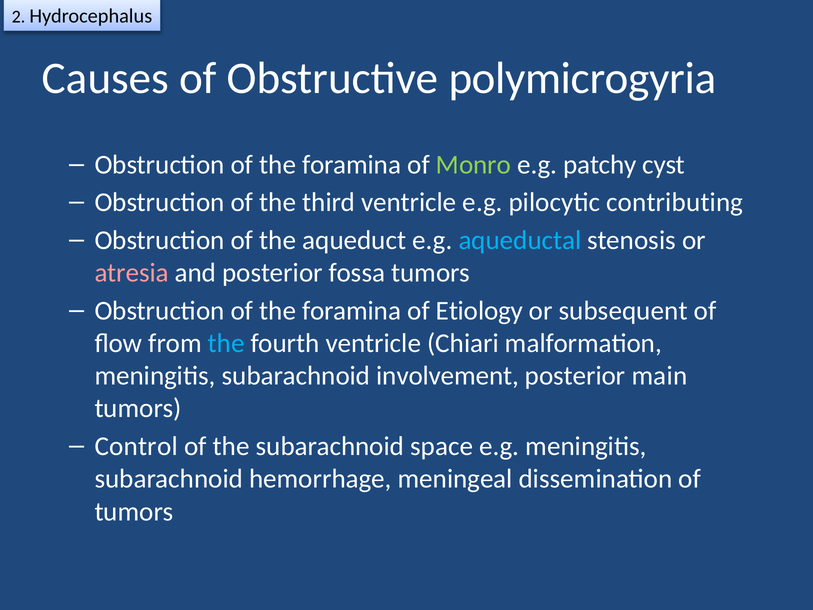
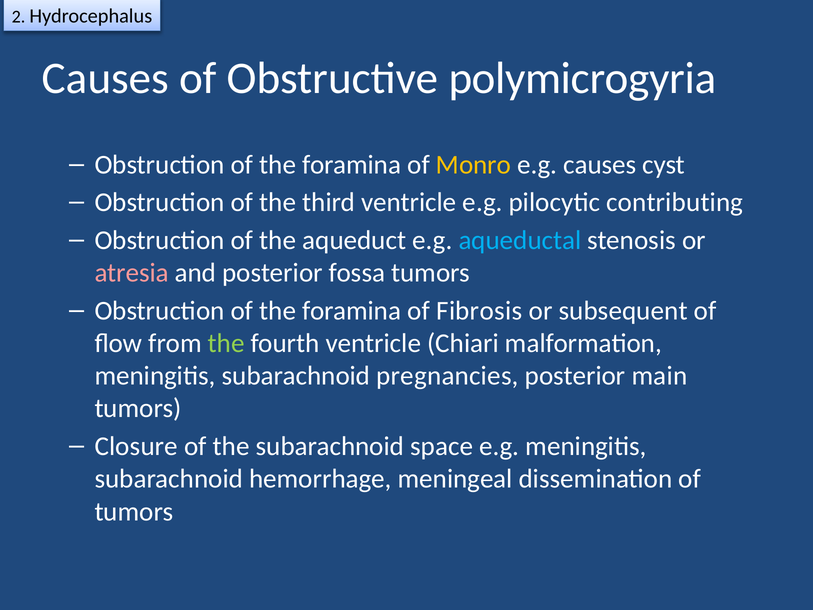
Monro colour: light green -> yellow
e.g patchy: patchy -> causes
Etiology: Etiology -> Fibrosis
the at (226, 343) colour: light blue -> light green
involvement: involvement -> pregnancies
Control: Control -> Closure
